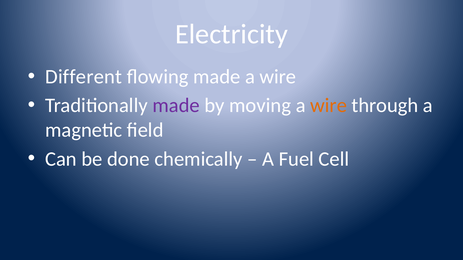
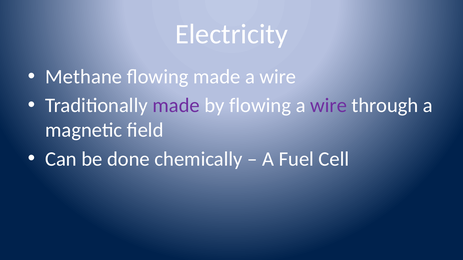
Different: Different -> Methane
by moving: moving -> flowing
wire at (329, 106) colour: orange -> purple
